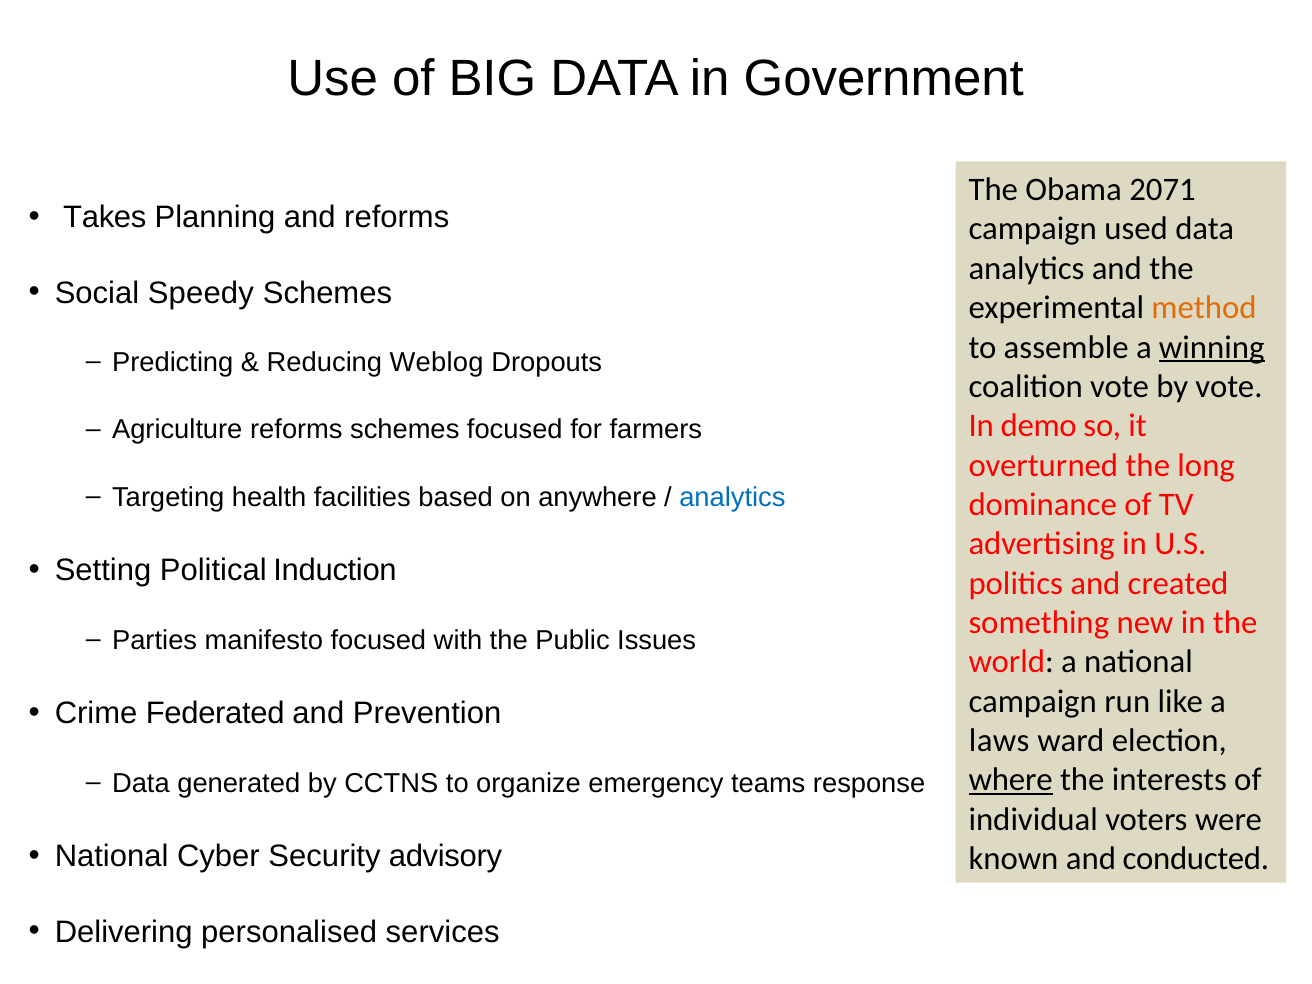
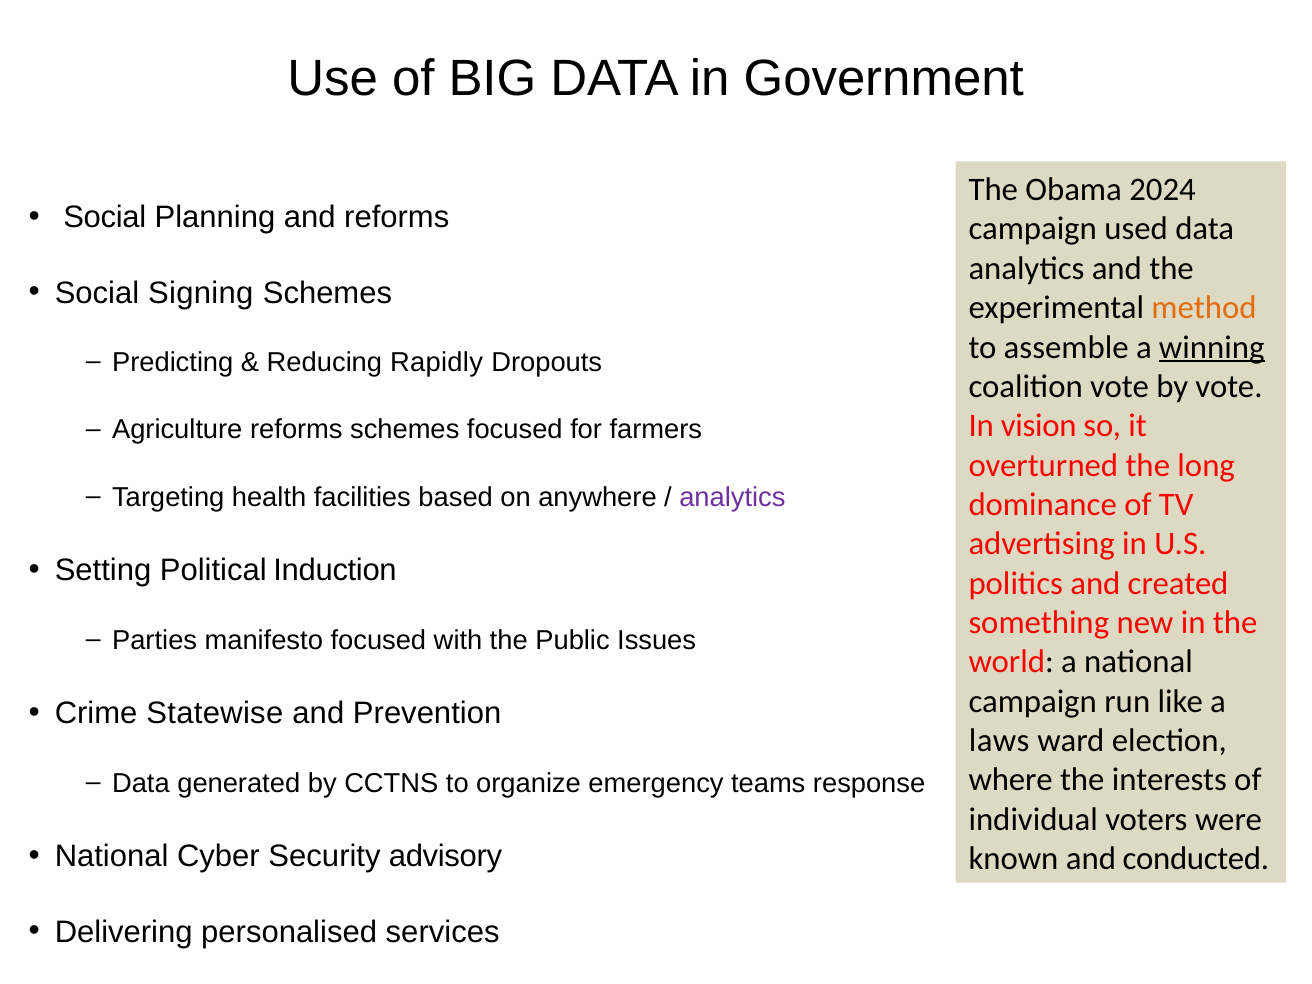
2071: 2071 -> 2024
Takes at (105, 218): Takes -> Social
Speedy: Speedy -> Signing
Weblog: Weblog -> Rapidly
demo: demo -> vision
analytics at (732, 497) colour: blue -> purple
Federated: Federated -> Statewise
where underline: present -> none
